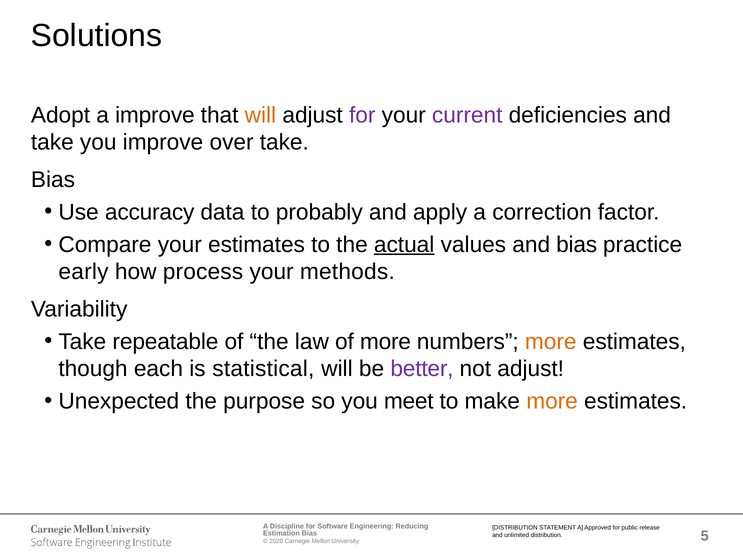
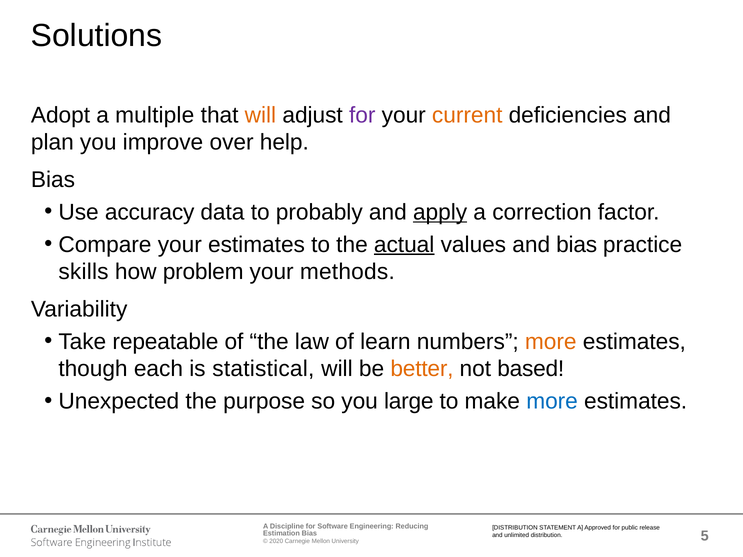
a improve: improve -> multiple
current colour: purple -> orange
take at (52, 142): take -> plan
over take: take -> help
apply underline: none -> present
early: early -> skills
process: process -> problem
of more: more -> learn
better colour: purple -> orange
not adjust: adjust -> based
meet: meet -> large
more at (552, 401) colour: orange -> blue
